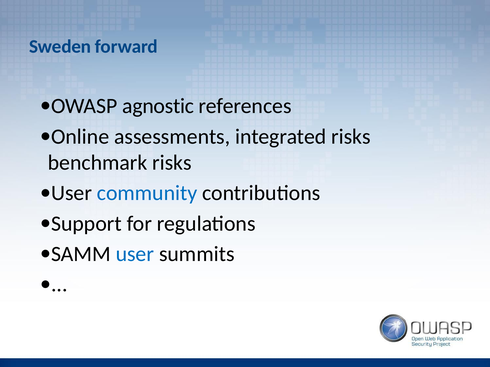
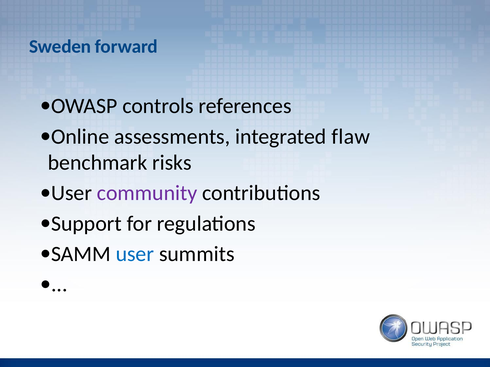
agnostic: agnostic -> controls
integrated risks: risks -> flaw
community colour: blue -> purple
